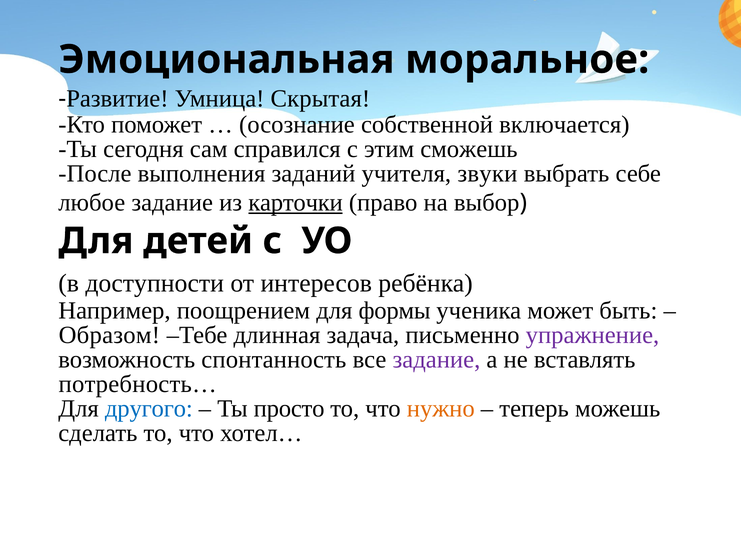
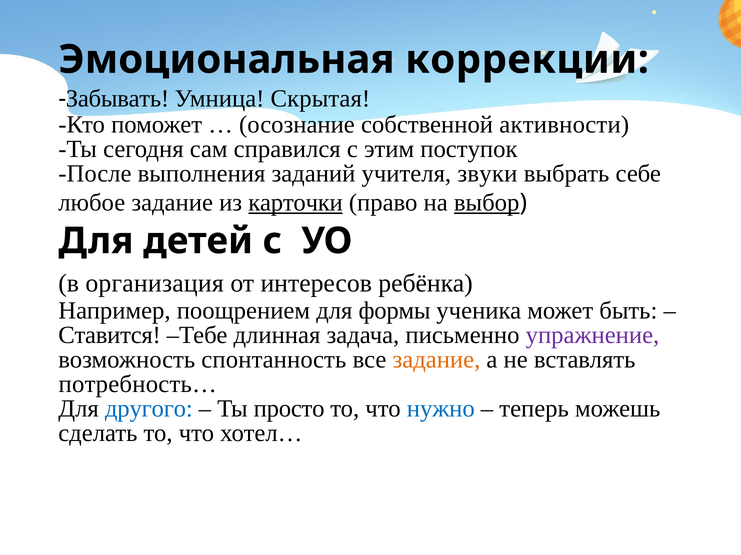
моральное: моральное -> коррекции
Развитие: Развитие -> Забывать
включается: включается -> активности
сможешь: сможешь -> поступок
выбор underline: none -> present
доступности: доступности -> организация
Образом: Образом -> Ставится
задание at (436, 360) colour: purple -> orange
нужно colour: orange -> blue
